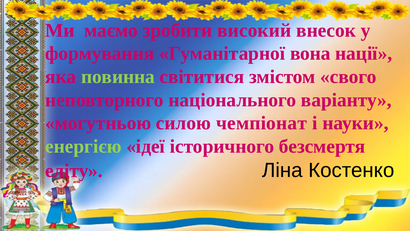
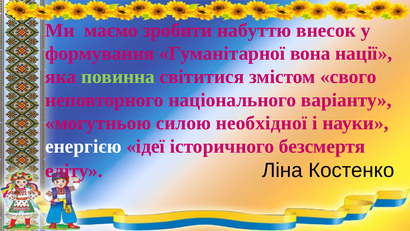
високий: високий -> набуттю
чемпіонат: чемпіонат -> необхідної
енергією colour: light green -> white
